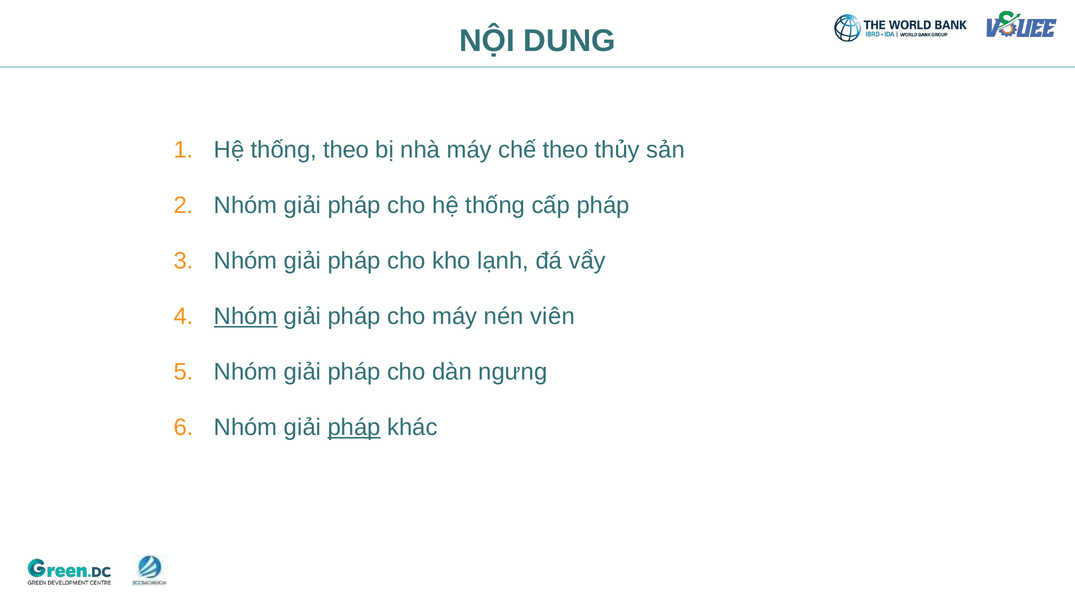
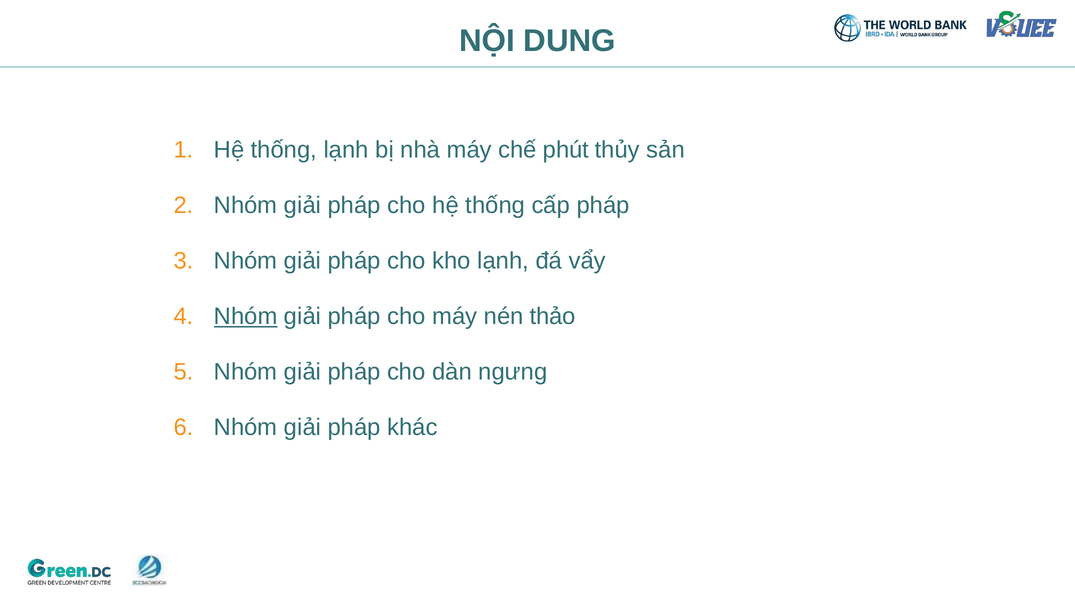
thống theo: theo -> lạnh
chế theo: theo -> phút
viên: viên -> thảo
pháp at (354, 428) underline: present -> none
